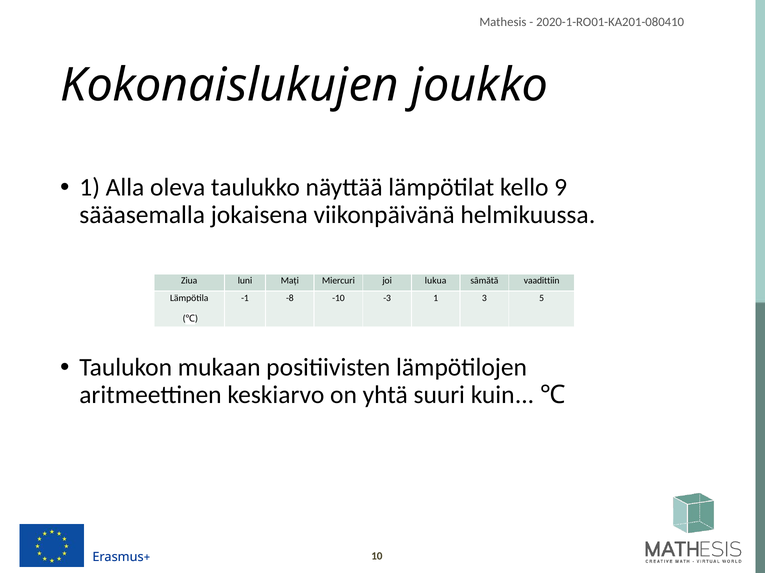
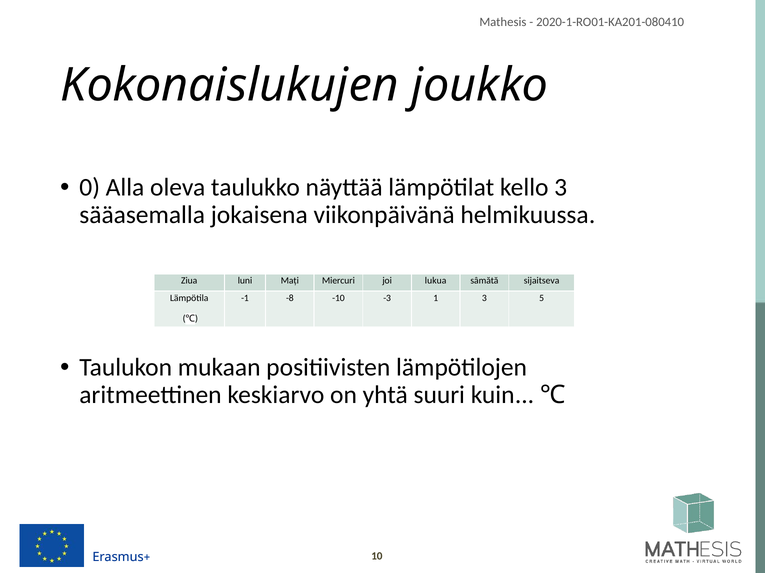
1 at (90, 188): 1 -> 0
kello 9: 9 -> 3
vaadittiin: vaadittiin -> sijaitseva
